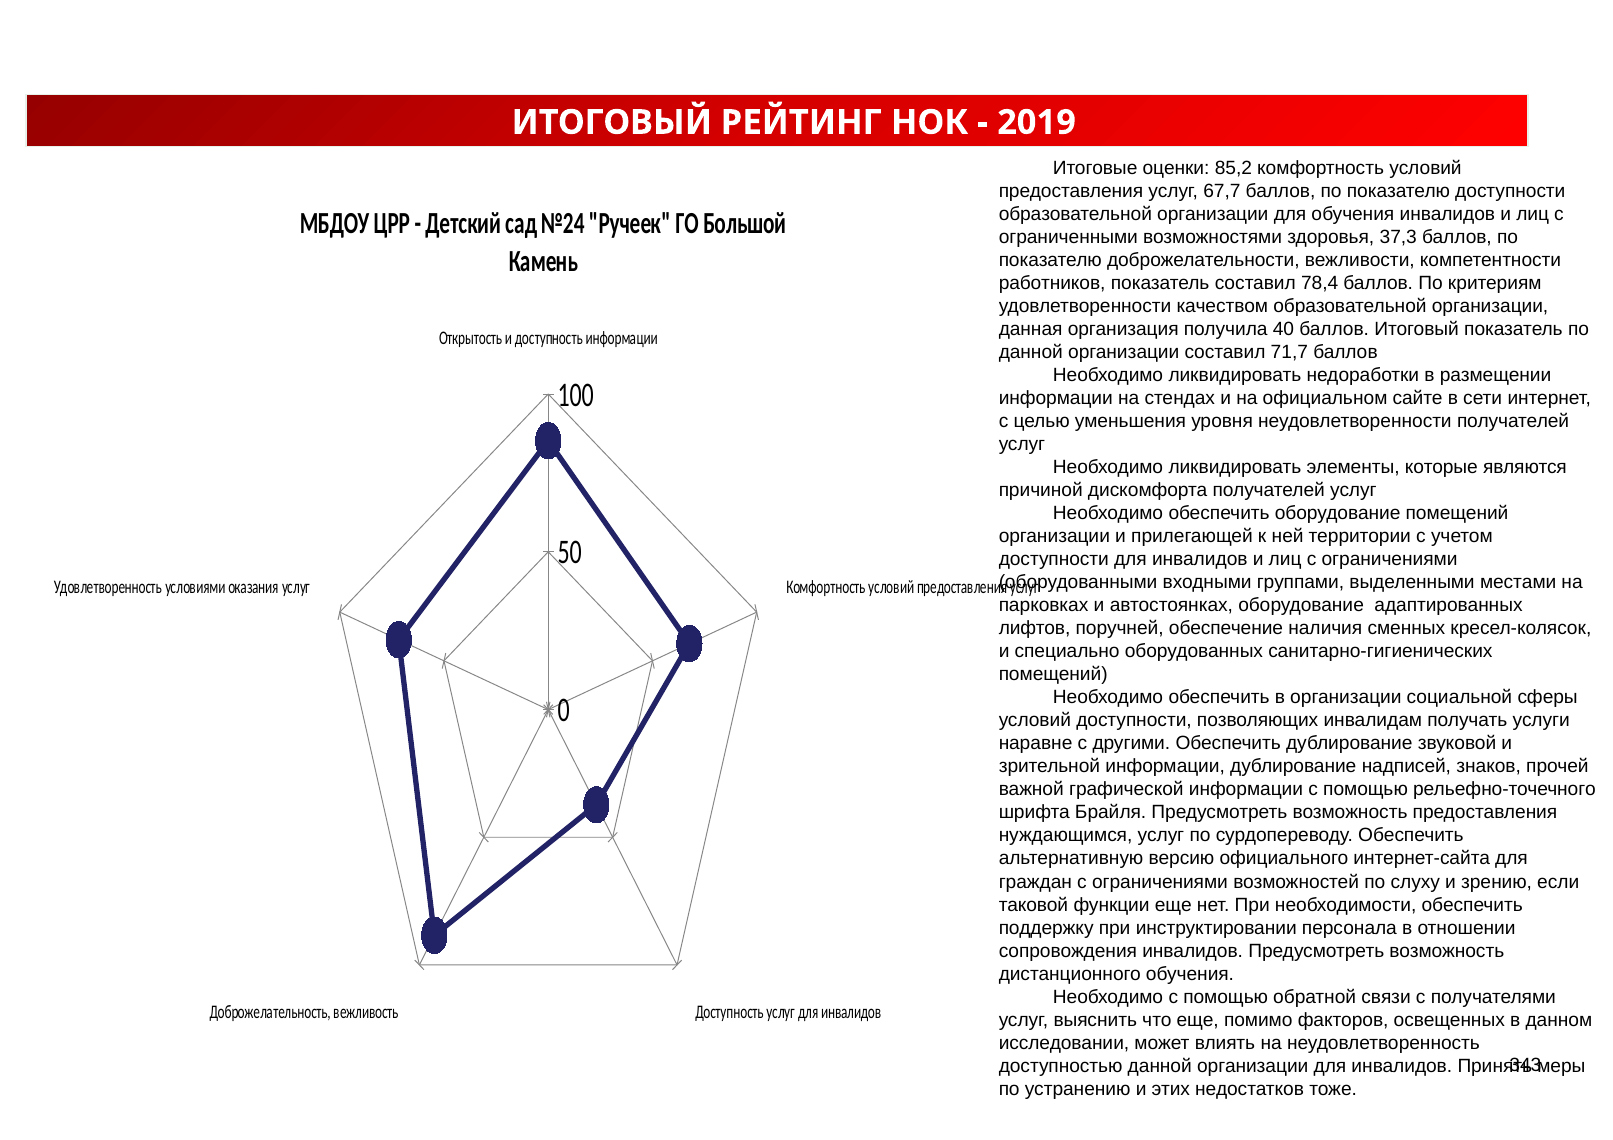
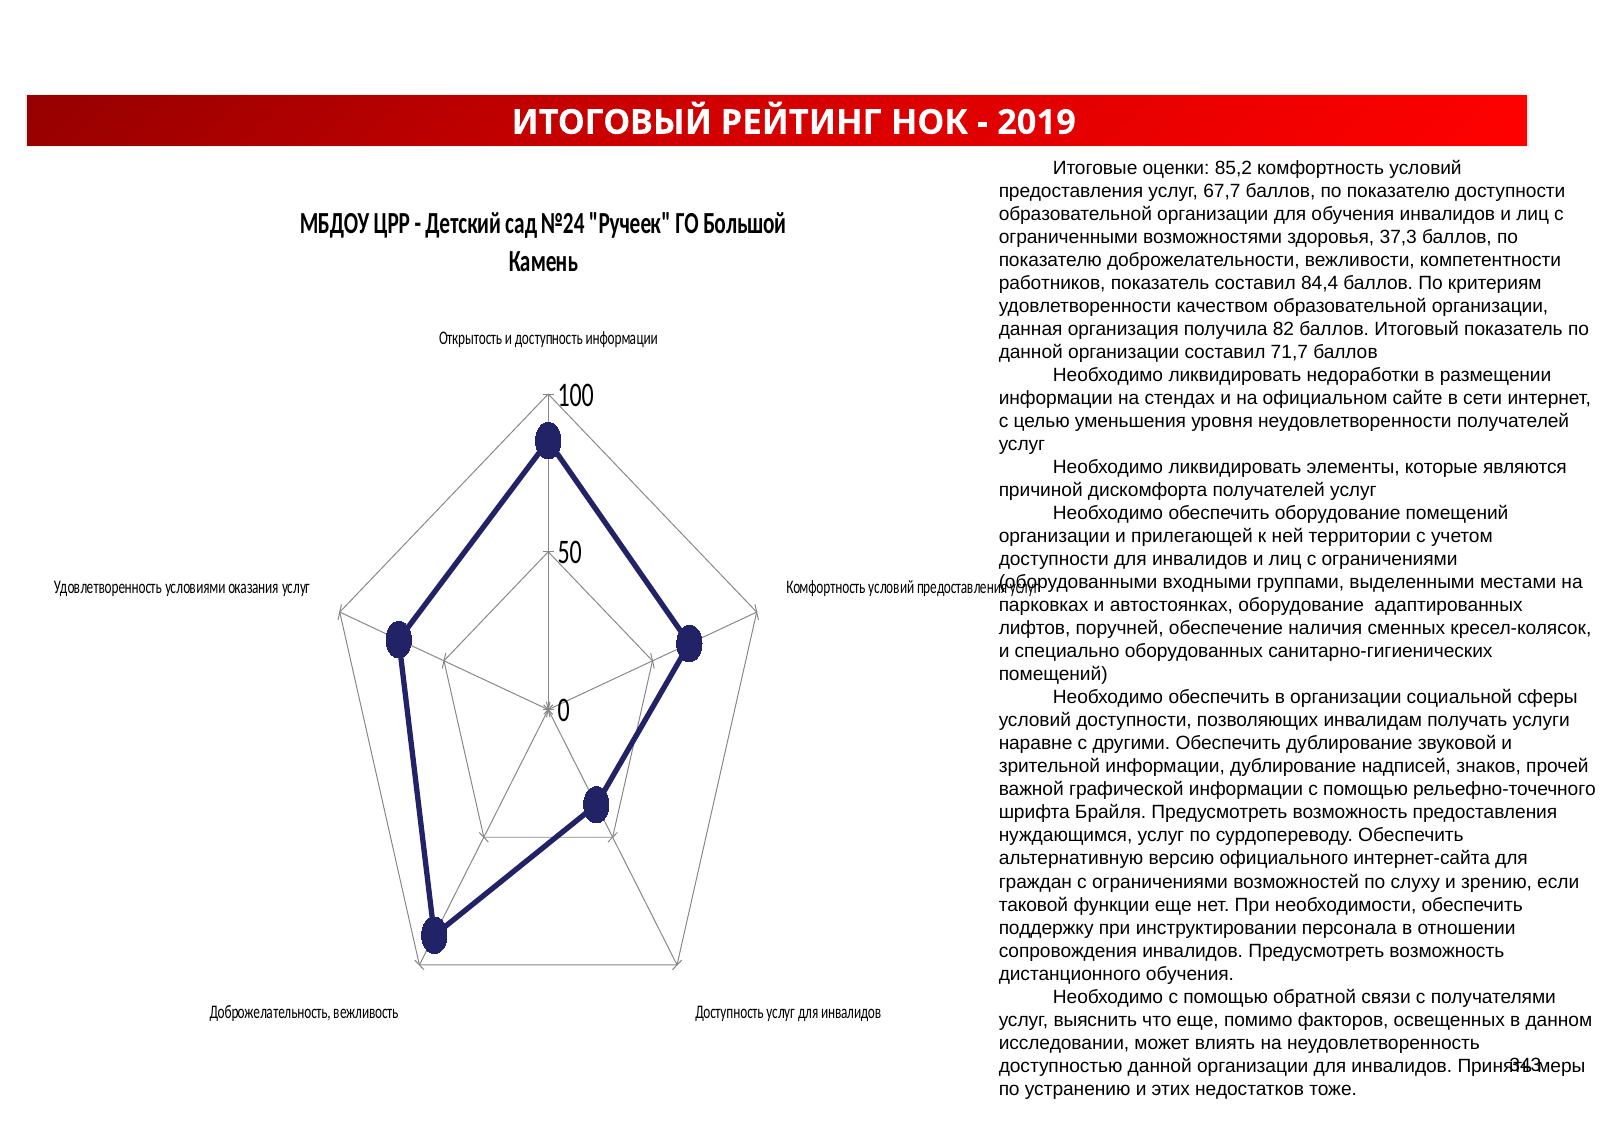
78,4: 78,4 -> 84,4
40: 40 -> 82
